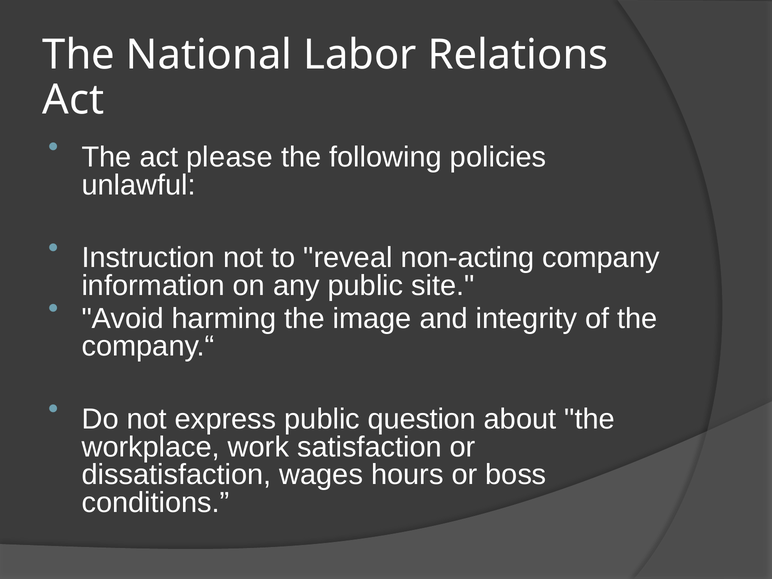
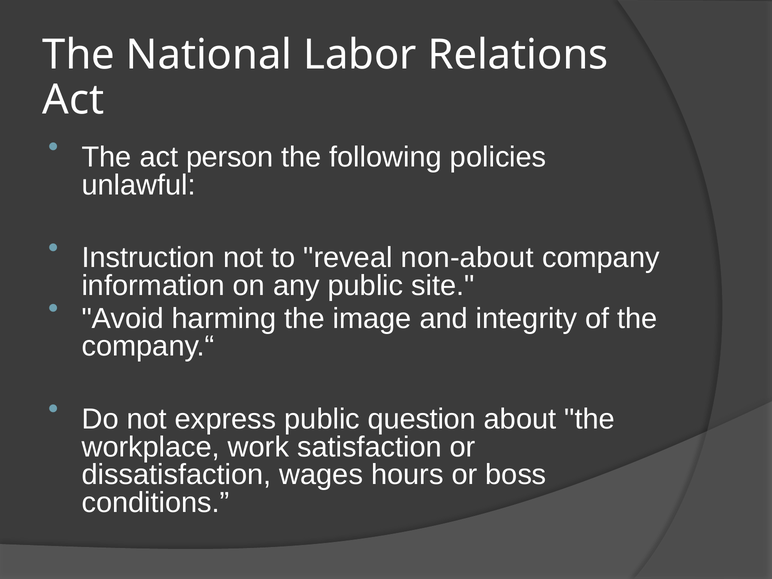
please: please -> person
non-acting: non-acting -> non-about
